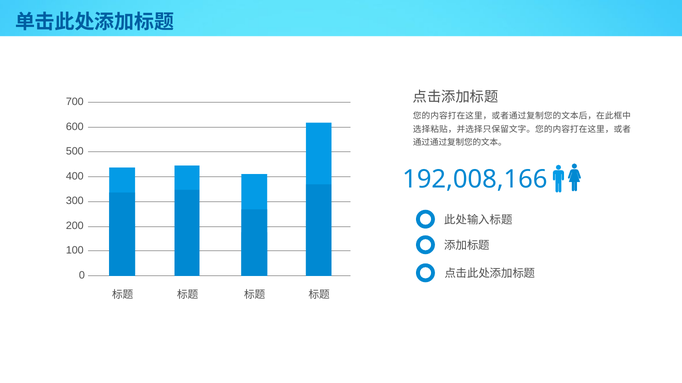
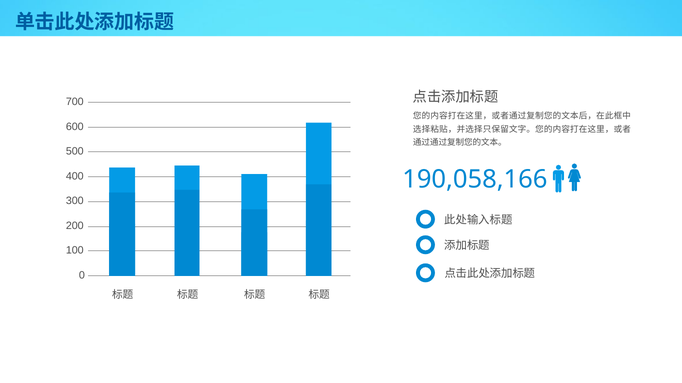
192,008,166: 192,008,166 -> 190,058,166
